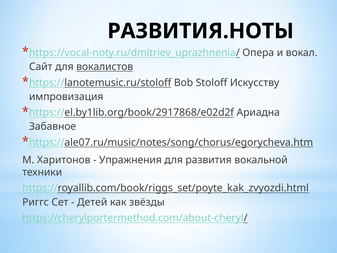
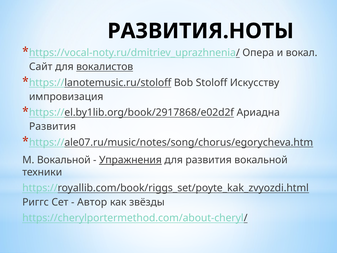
Забавное at (53, 126): Забавное -> Развития
М Харитонов: Харитонов -> Вокальной
Упражнения underline: none -> present
Детей: Детей -> Автор
